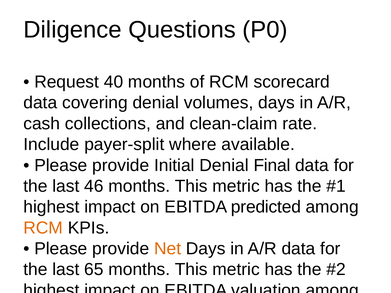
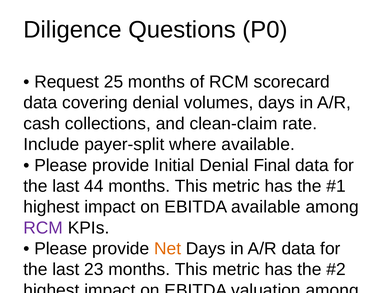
40: 40 -> 25
46: 46 -> 44
EBITDA predicted: predicted -> available
RCM at (43, 228) colour: orange -> purple
65: 65 -> 23
